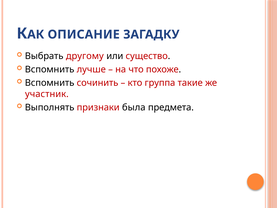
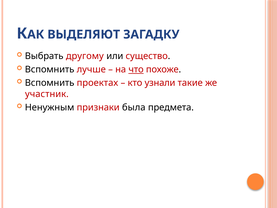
ОПИСАНИЕ: ОПИСАНИЕ -> ВЫДЕЛЯЮТ
что underline: none -> present
сочинить: сочинить -> проектах
группа: группа -> узнали
Выполнять: Выполнять -> Ненужным
